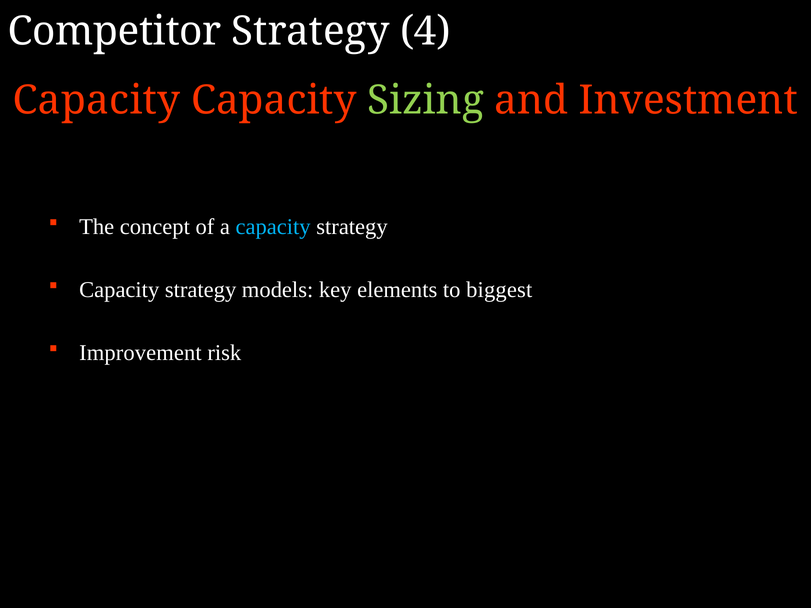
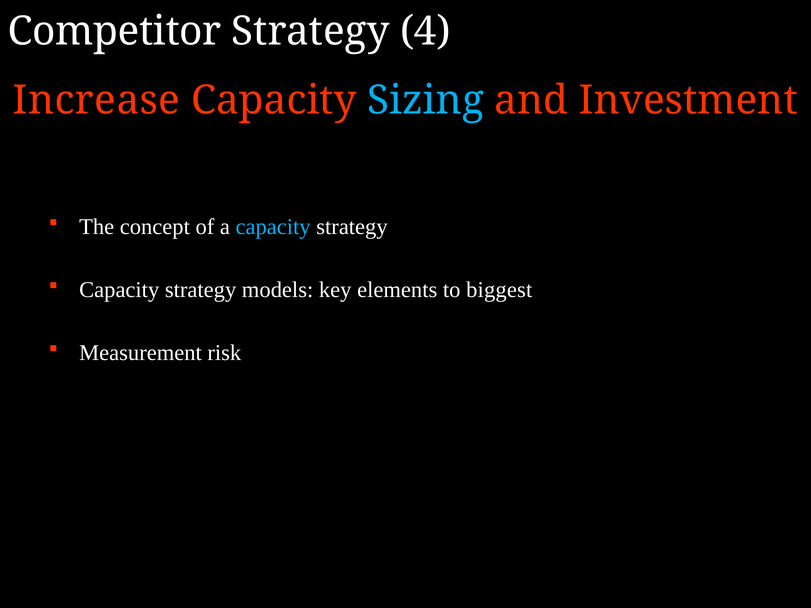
Capacity at (97, 100): Capacity -> Increase
Sizing colour: light green -> light blue
Improvement: Improvement -> Measurement
